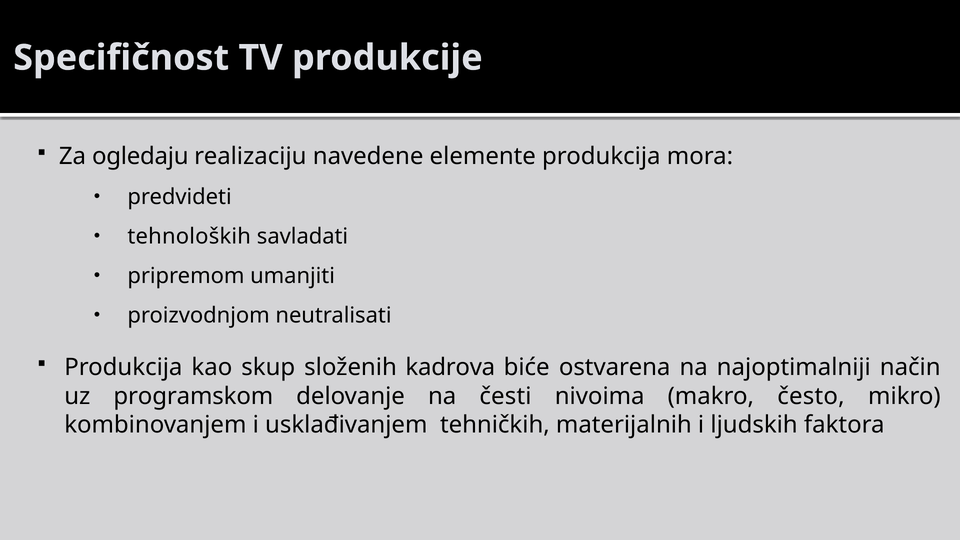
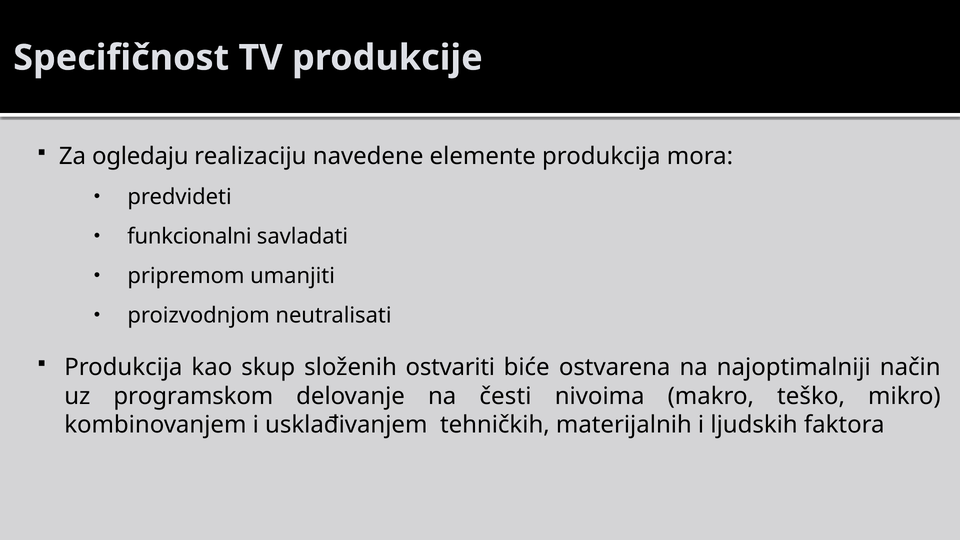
tehnoloških: tehnoloških -> funkcionalni
kadrova: kadrova -> ostvariti
često: često -> teško
